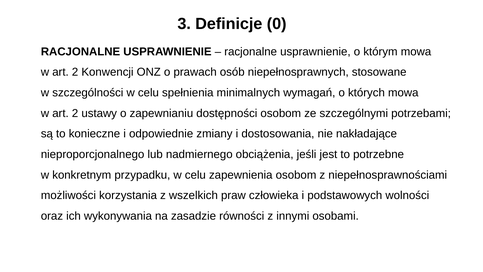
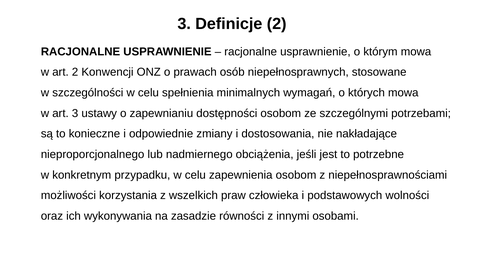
Definicje 0: 0 -> 2
2 at (75, 113): 2 -> 3
